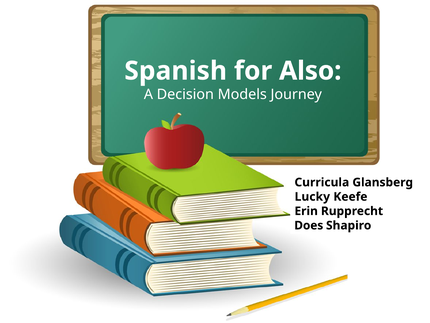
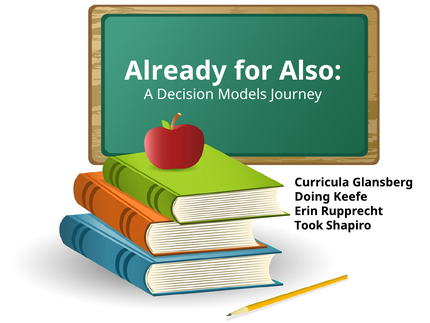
Spanish: Spanish -> Already
Lucky: Lucky -> Doing
Does: Does -> Took
